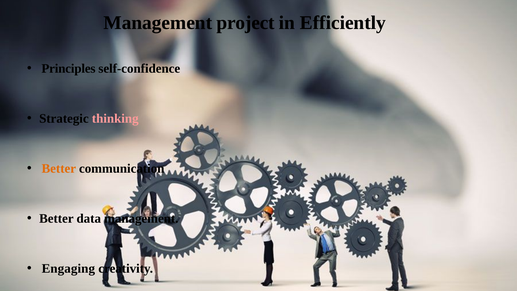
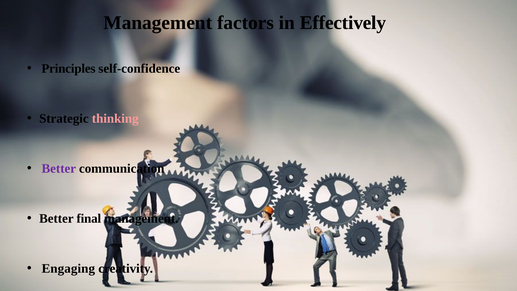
project: project -> factors
Efficiently: Efficiently -> Effectively
Better at (59, 168) colour: orange -> purple
data: data -> final
